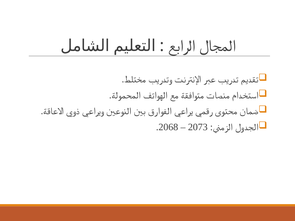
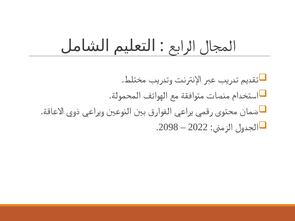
2068: 2068 -> 2098
2073: 2073 -> 2022
